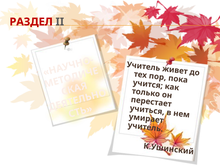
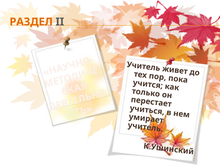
РАЗДЕЛ colour: red -> orange
